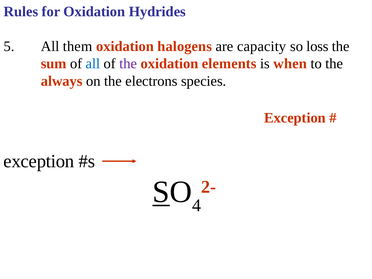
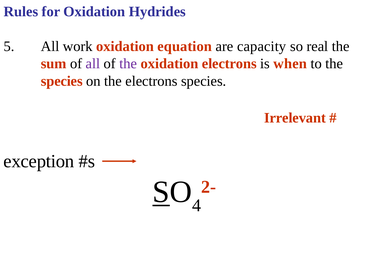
them: them -> work
halogens: halogens -> equation
loss: loss -> real
all at (93, 64) colour: blue -> purple
oxidation elements: elements -> electrons
always at (62, 81): always -> species
Exception at (295, 118): Exception -> Irrelevant
